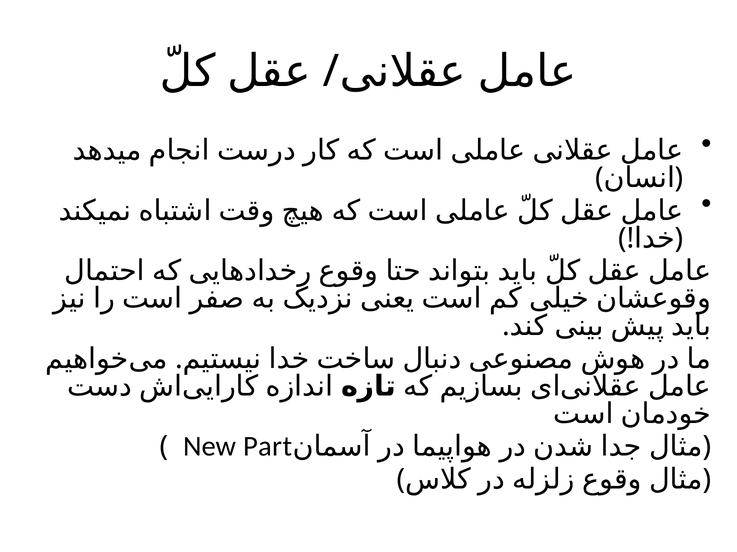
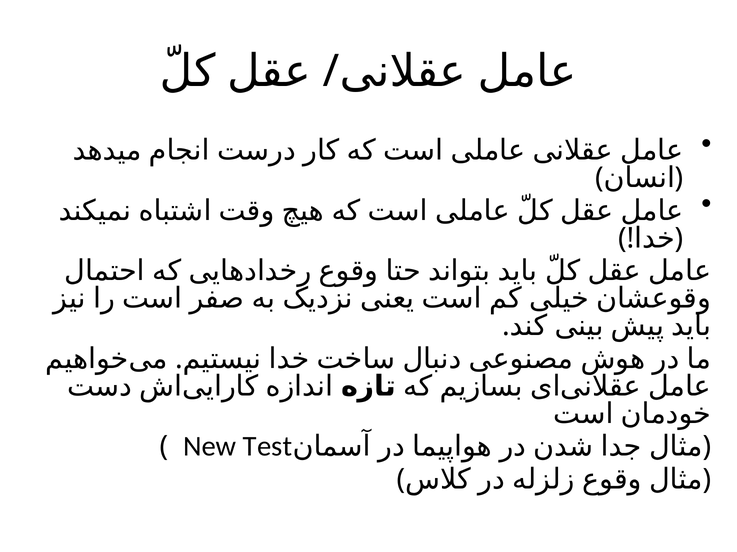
Part: Part -> Test
